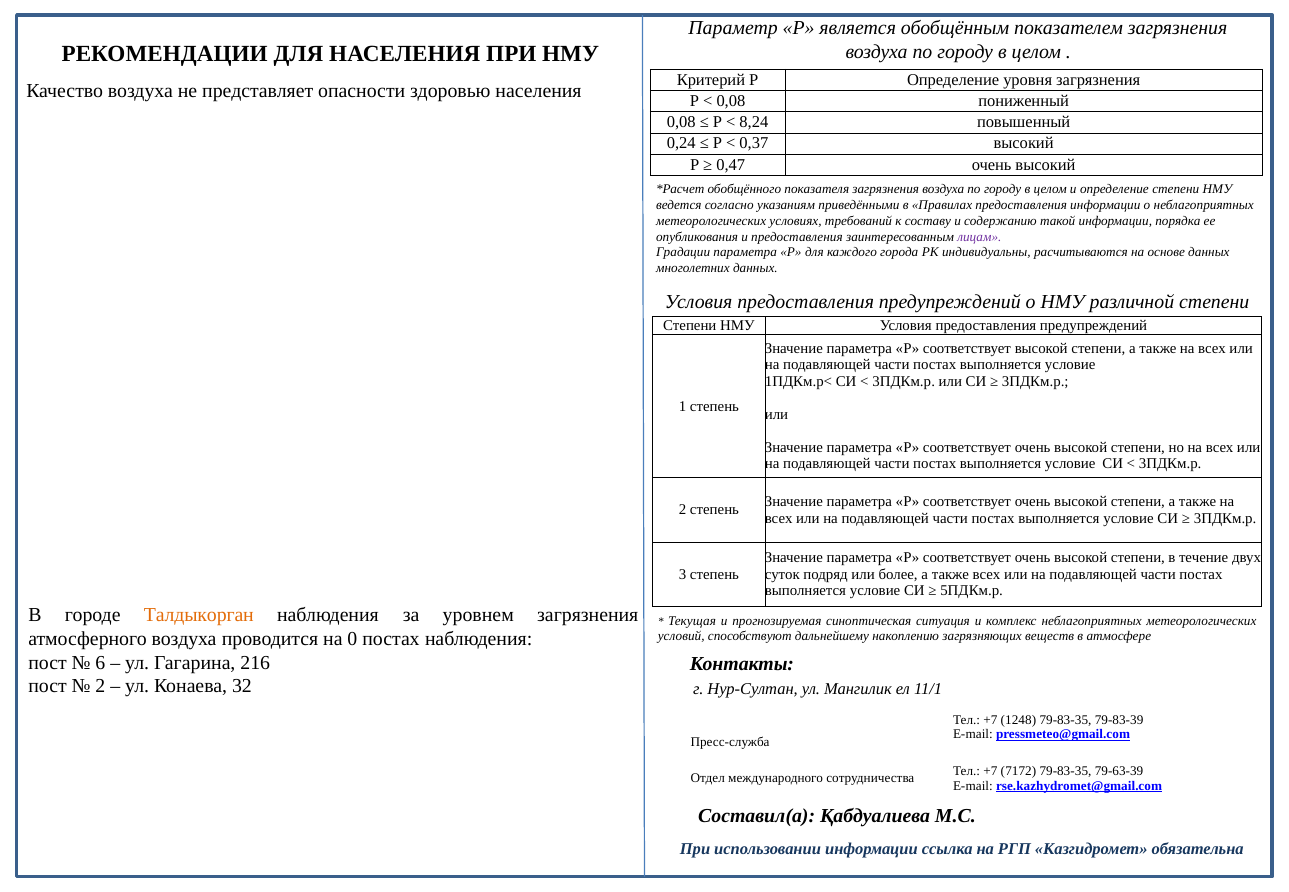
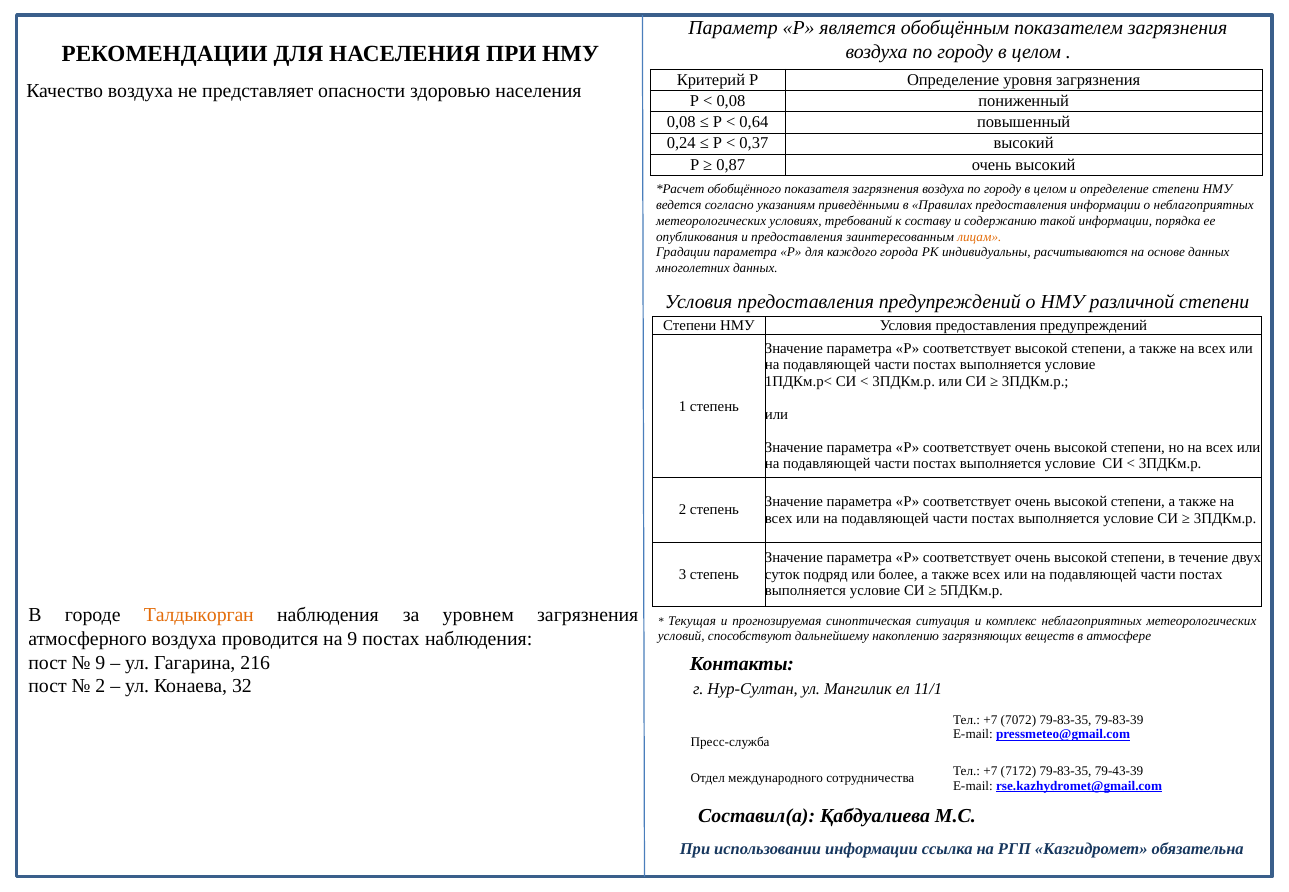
8,24: 8,24 -> 0,64
0,47: 0,47 -> 0,87
лицам colour: purple -> orange
на 0: 0 -> 9
6 at (100, 663): 6 -> 9
1248: 1248 -> 7072
79-63-39: 79-63-39 -> 79-43-39
